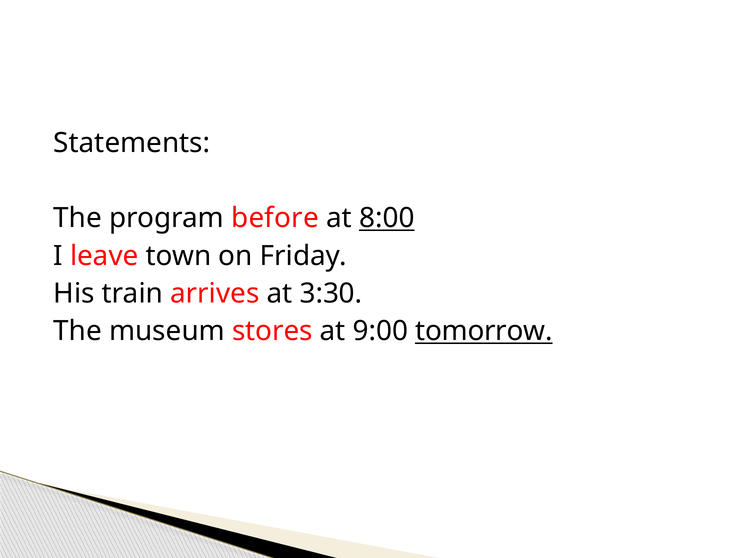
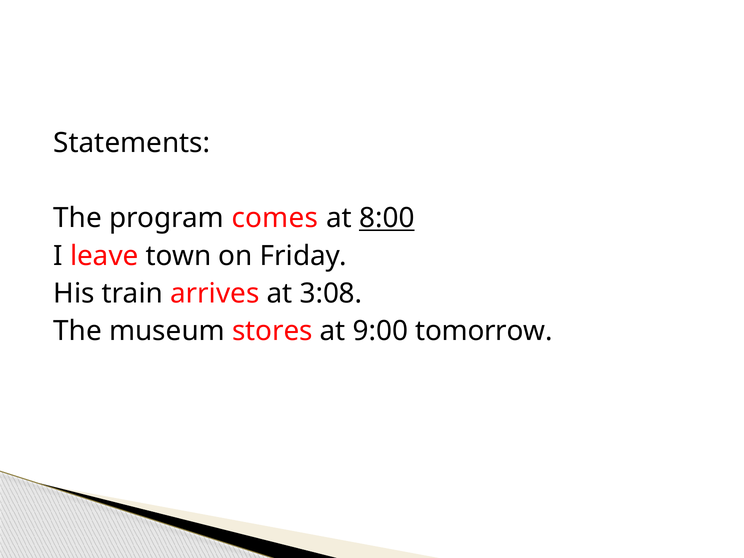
before: before -> comes
3:30: 3:30 -> 3:08
tomorrow underline: present -> none
